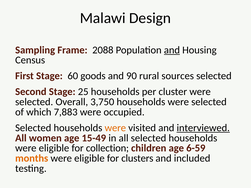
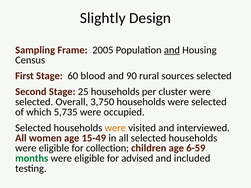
Malawi: Malawi -> Slightly
2088: 2088 -> 2005
goods: goods -> blood
7,883: 7,883 -> 5,735
interviewed underline: present -> none
months colour: orange -> green
clusters: clusters -> advised
